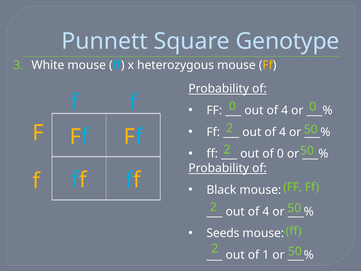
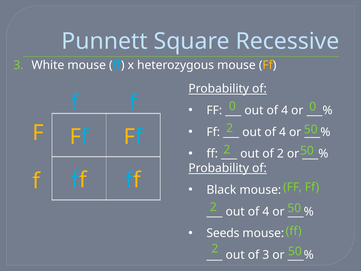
Genotype: Genotype -> Recessive
of 0: 0 -> 2
of 1: 1 -> 3
